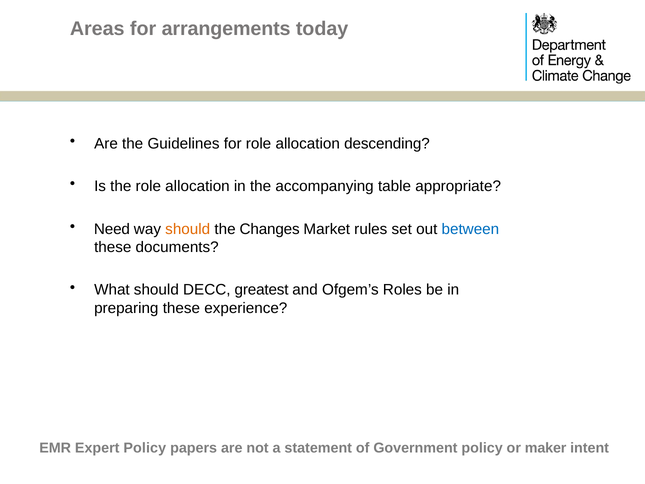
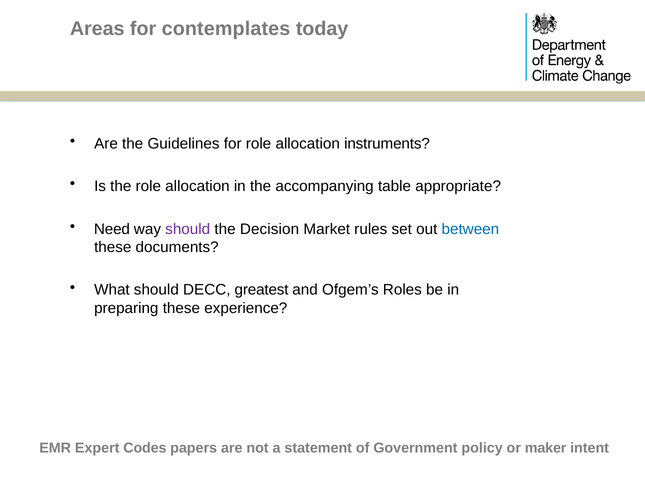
arrangements: arrangements -> contemplates
descending: descending -> instruments
should at (188, 229) colour: orange -> purple
Changes: Changes -> Decision
Expert Policy: Policy -> Codes
